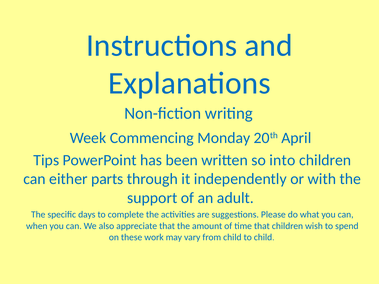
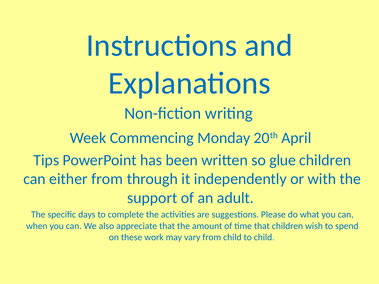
into: into -> glue
either parts: parts -> from
